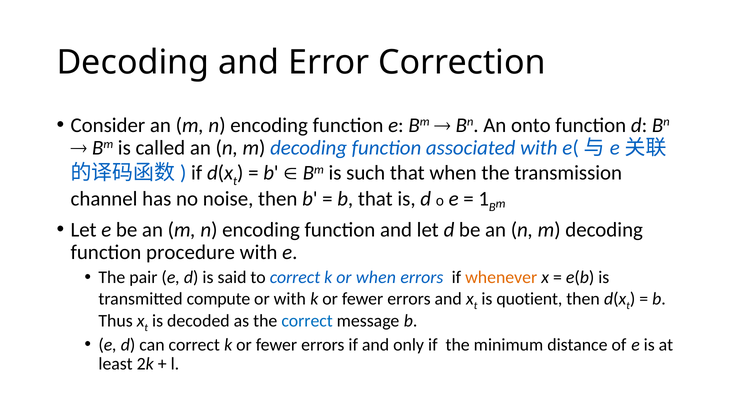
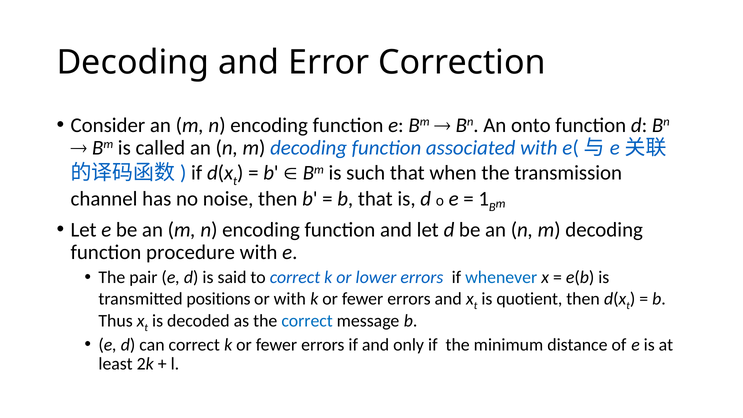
or when: when -> lower
whenever colour: orange -> blue
compute: compute -> positions
